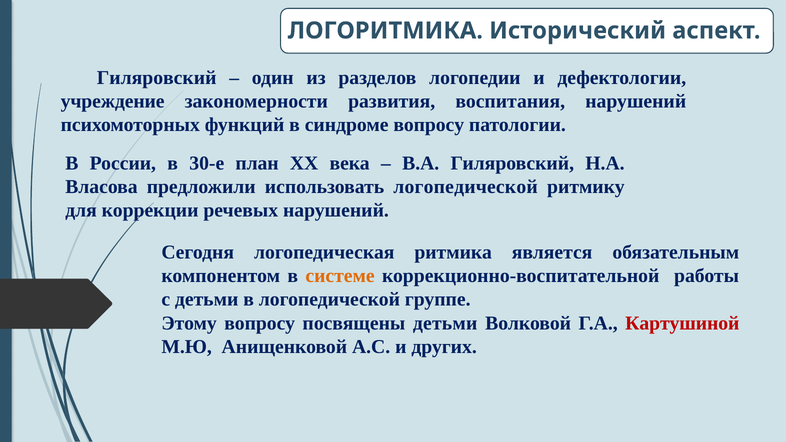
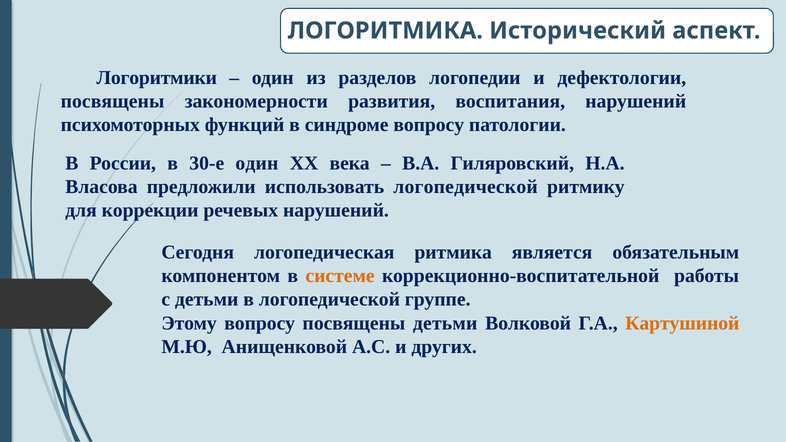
Гиляровский at (157, 78): Гиляровский -> Логоритмики
учреждение at (113, 101): учреждение -> посвящены
30-е план: план -> один
Картушиной colour: red -> orange
